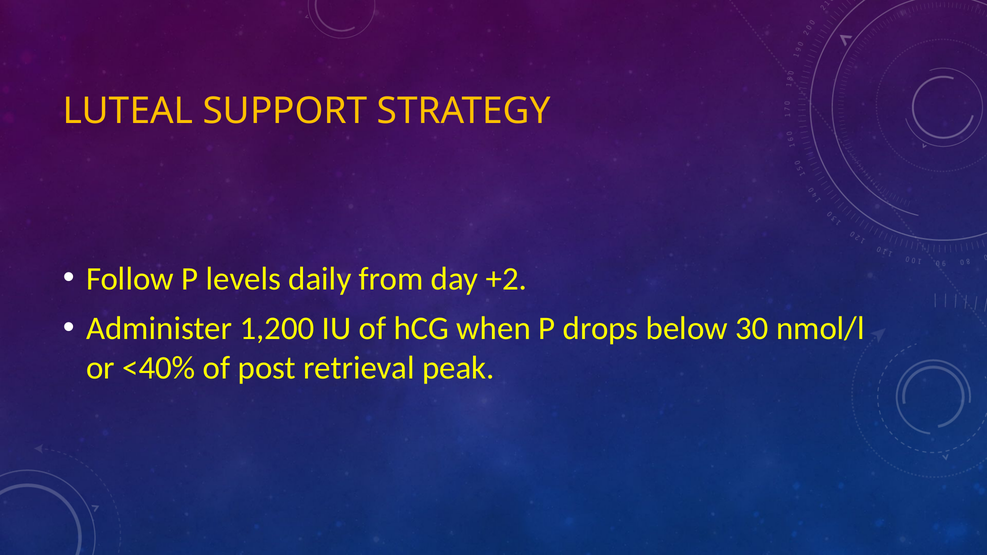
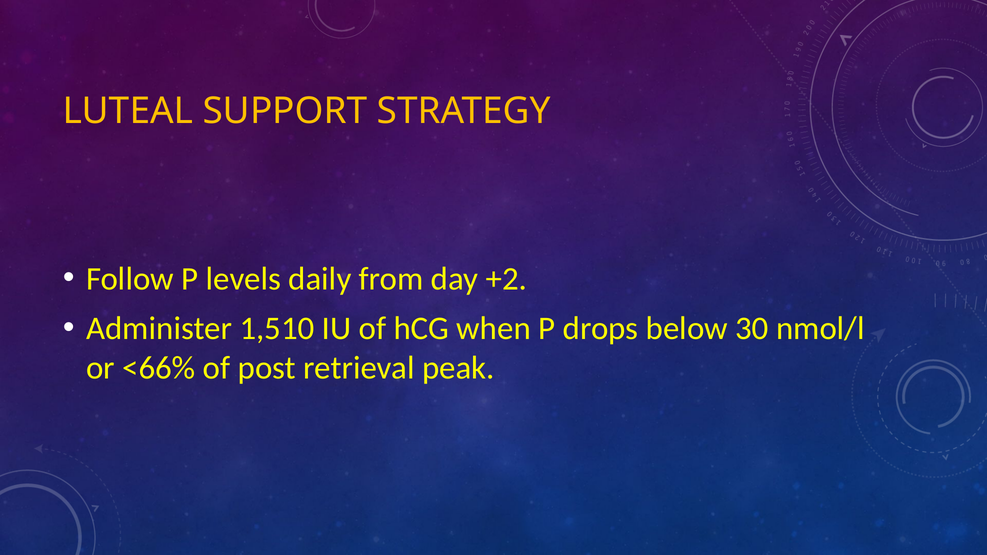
1,200: 1,200 -> 1,510
<40%: <40% -> <66%
